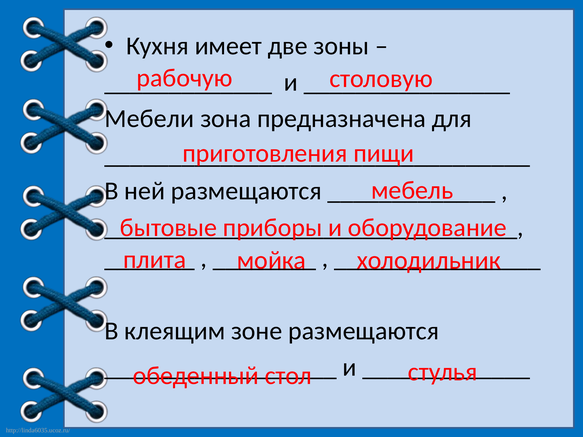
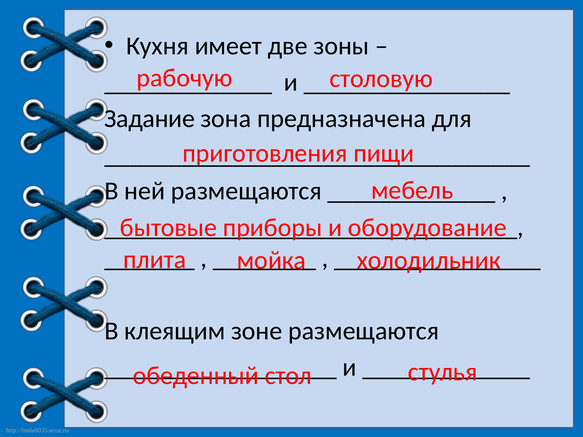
Мебели: Мебели -> Задание
